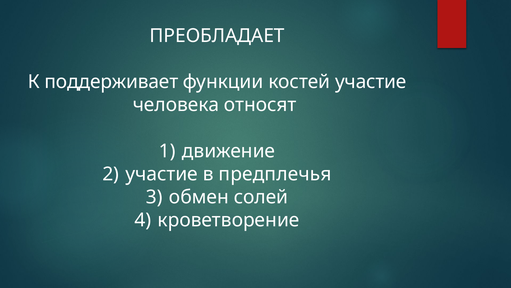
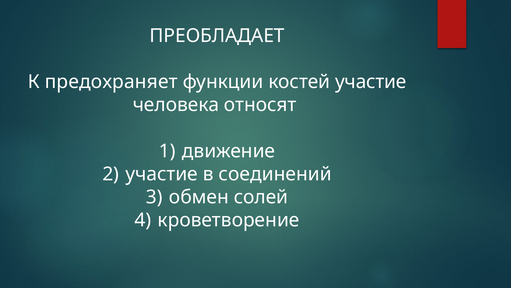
поддерживает: поддерживает -> предохраняет
предплечья: предплечья -> соединений
